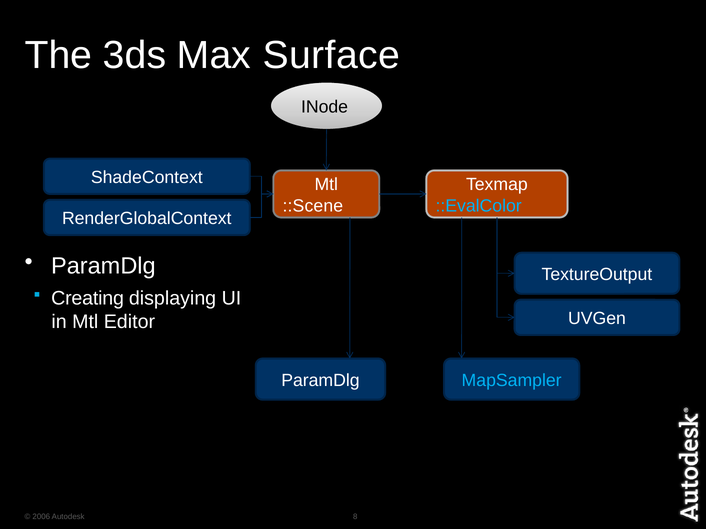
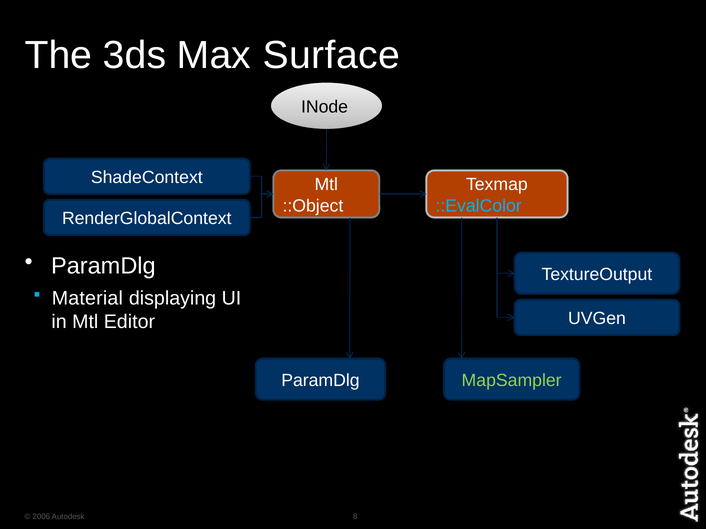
::Scene: ::Scene -> ::Object
Creating: Creating -> Material
MapSampler colour: light blue -> light green
